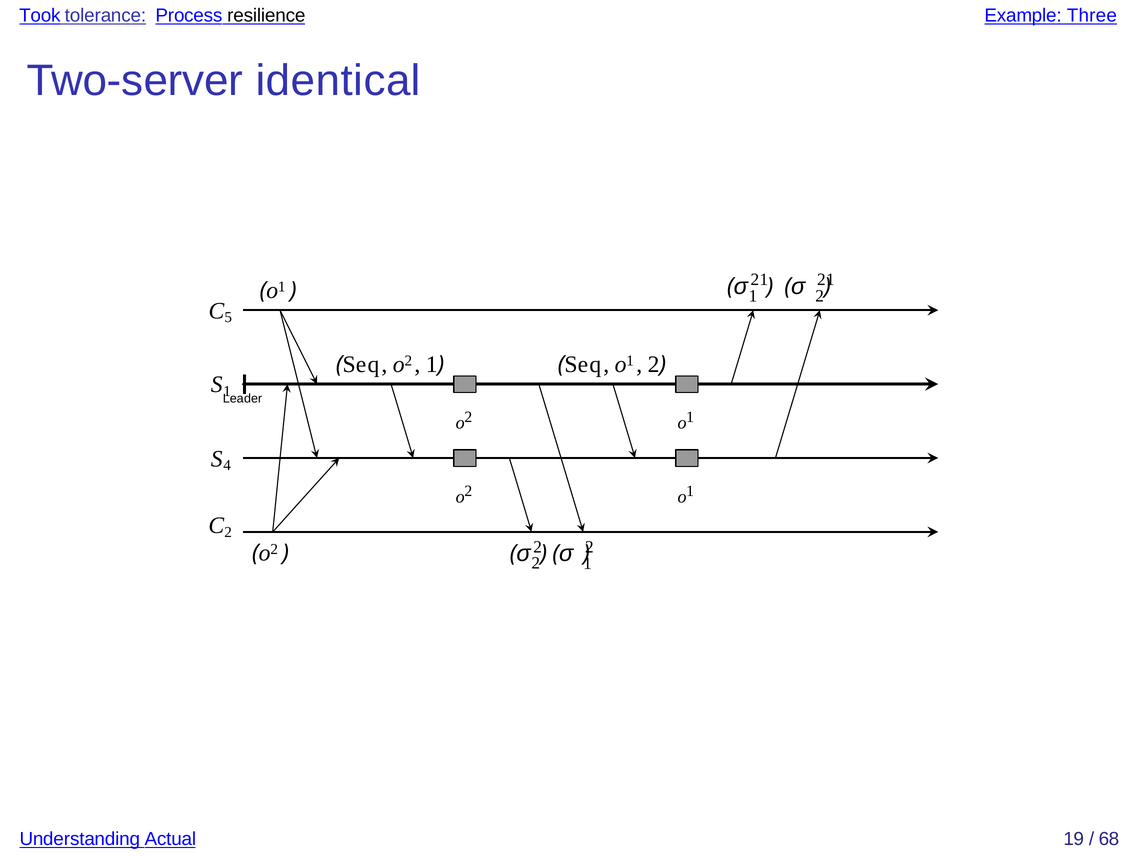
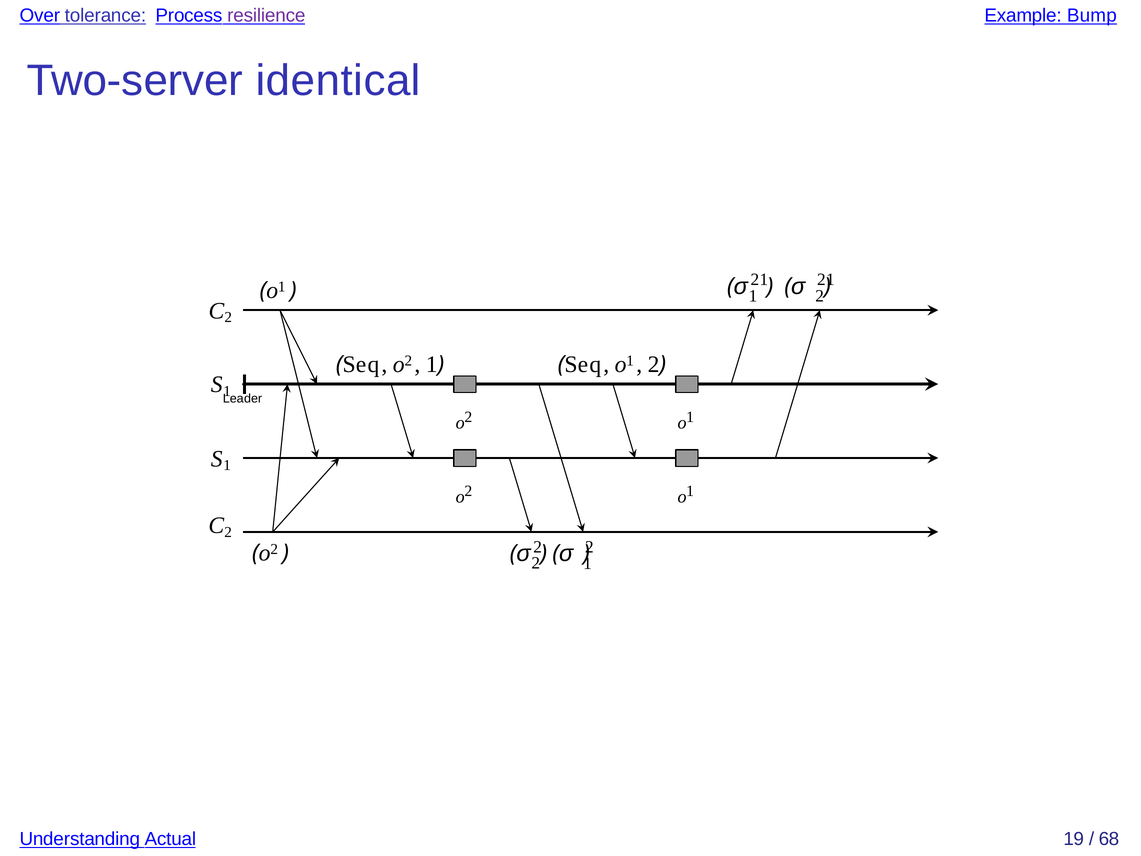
Took: Took -> Over
resilience colour: black -> purple
Three: Three -> Bump
5 at (228, 318): 5 -> 2
4 at (227, 466): 4 -> 1
